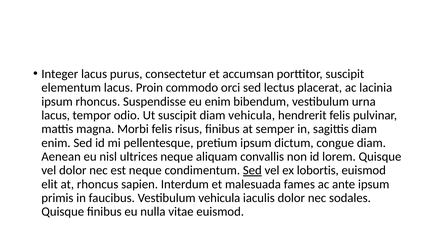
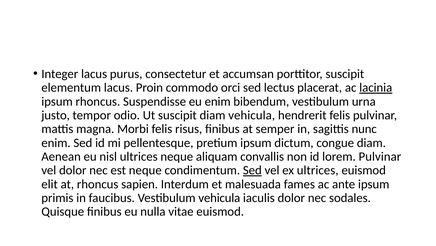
lacinia underline: none -> present
lacus at (56, 115): lacus -> justo
sagittis diam: diam -> nunc
lorem Quisque: Quisque -> Pulvinar
ex lobortis: lobortis -> ultrices
